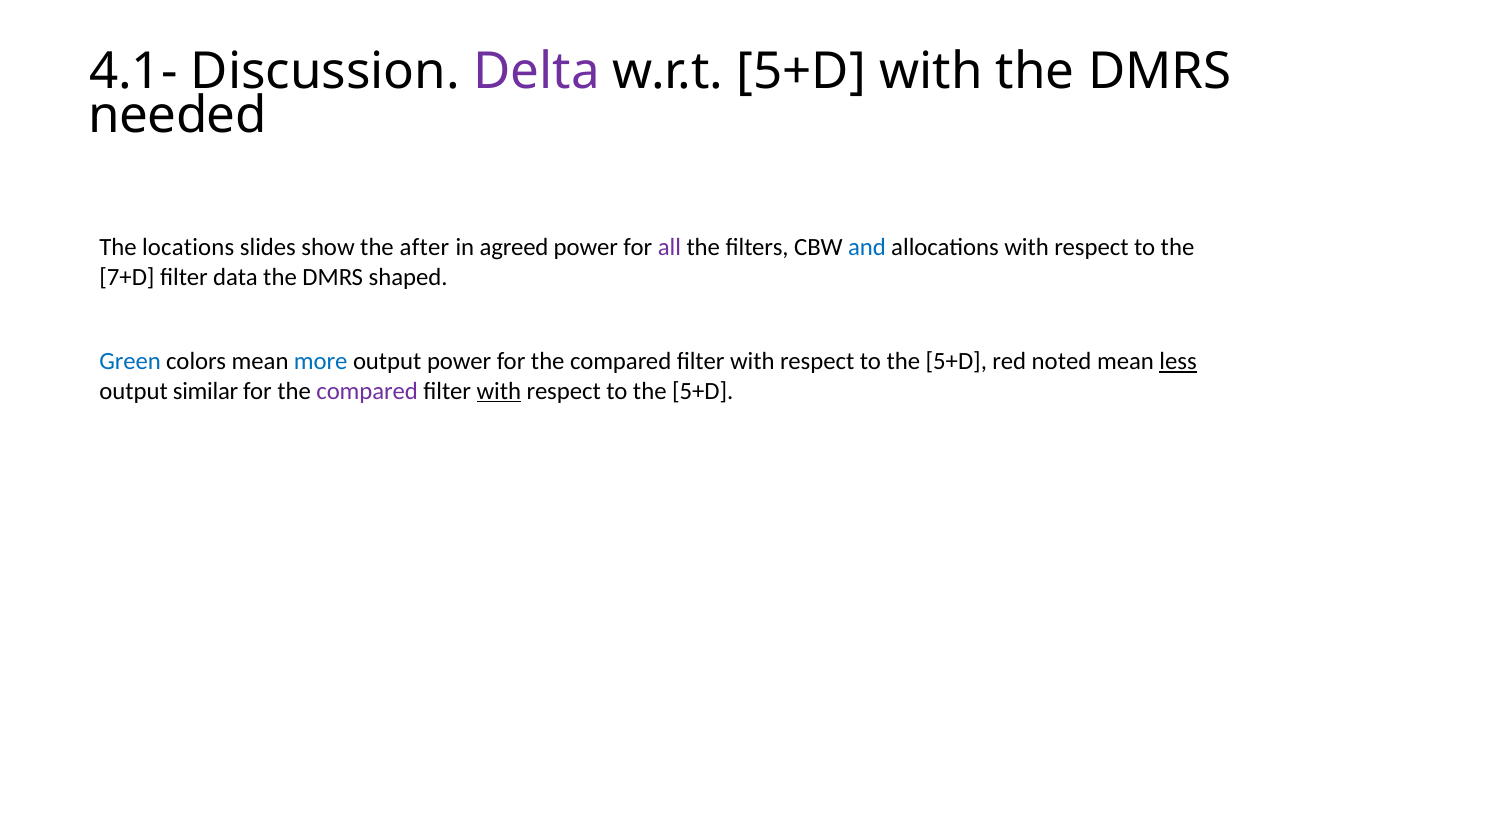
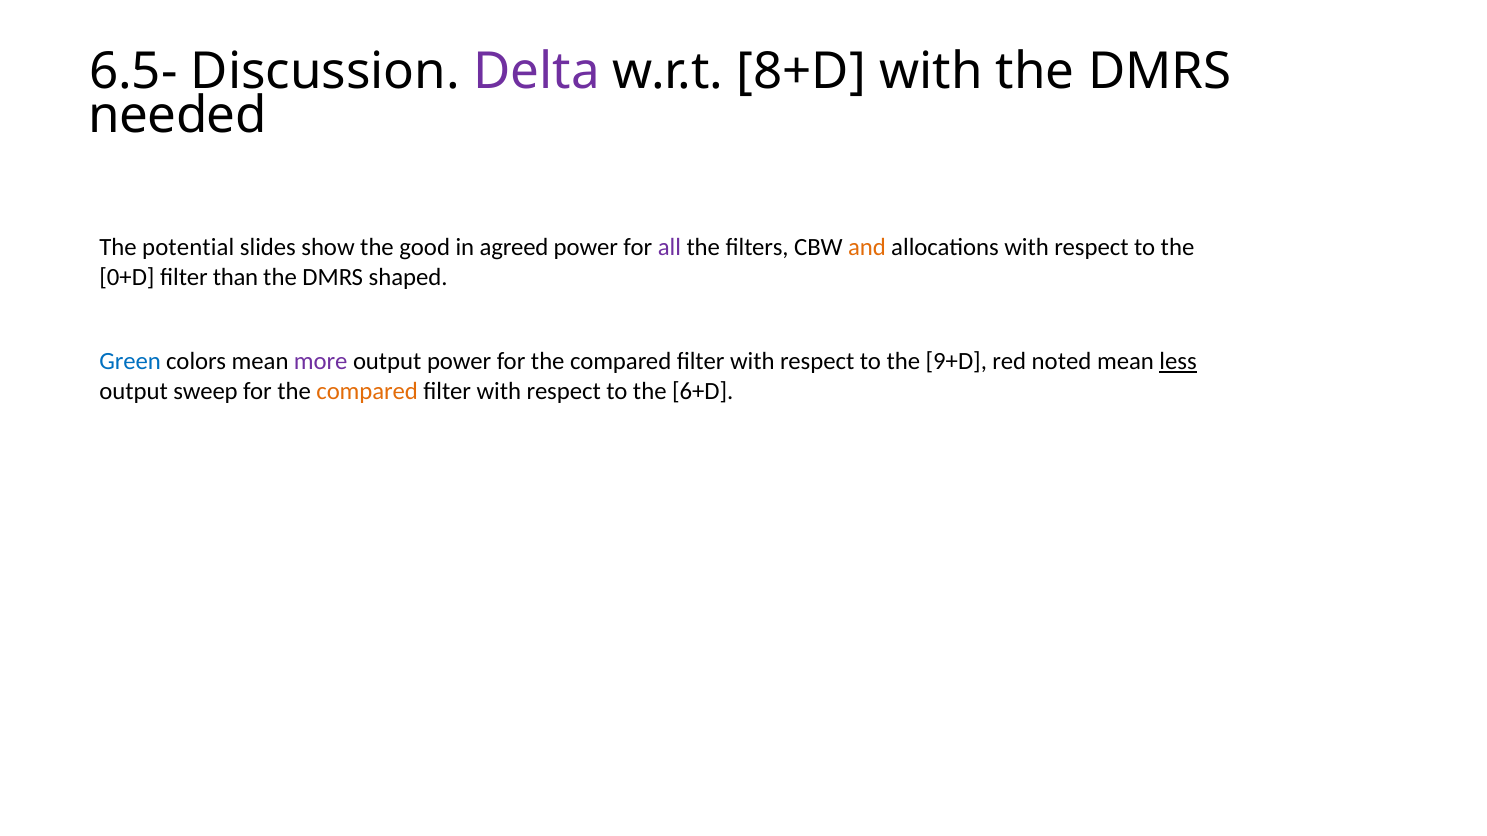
4.1-: 4.1- -> 6.5-
w.r.t 5+D: 5+D -> 8+D
locations: locations -> potential
after: after -> good
and colour: blue -> orange
7+D: 7+D -> 0+D
data: data -> than
more colour: blue -> purple
5+D at (956, 361): 5+D -> 9+D
similar: similar -> sweep
compared at (367, 391) colour: purple -> orange
with at (499, 391) underline: present -> none
5+D at (703, 391): 5+D -> 6+D
